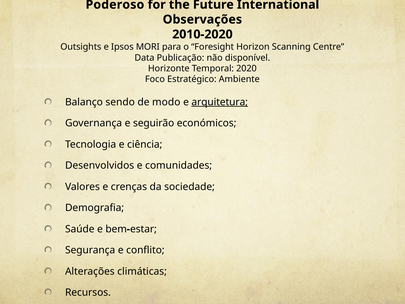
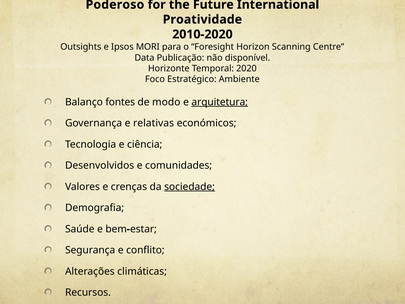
Observações: Observações -> Proatividade
sendo: sendo -> fontes
seguirão: seguirão -> relativas
sociedade underline: none -> present
